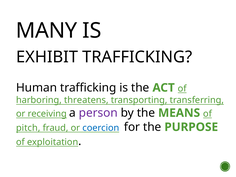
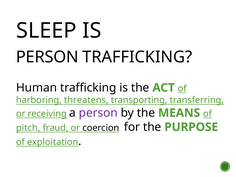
MANY: MANY -> SLEEP
EXHIBIT at (47, 57): EXHIBIT -> PERSON
coercion colour: blue -> black
